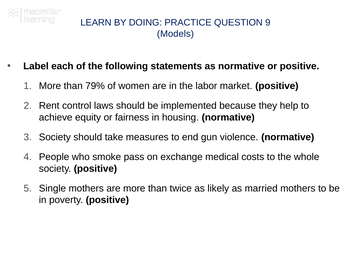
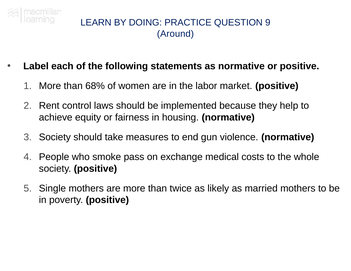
Models: Models -> Around
79%: 79% -> 68%
